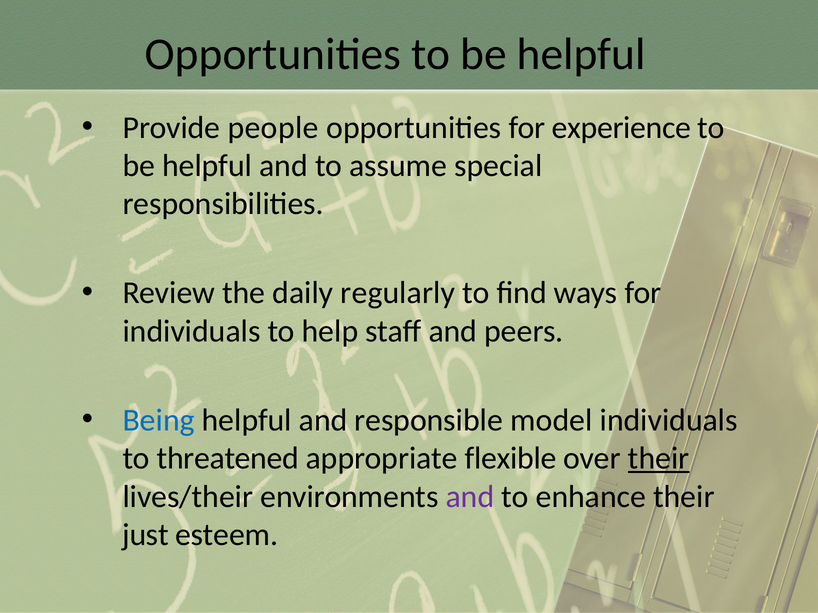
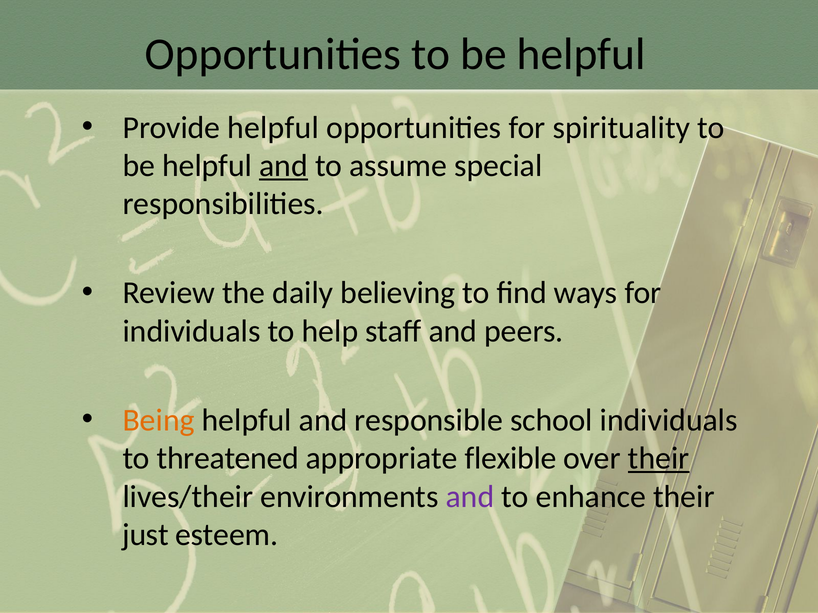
Provide people: people -> helpful
experience: experience -> spirituality
and at (284, 166) underline: none -> present
regularly: regularly -> believing
Being colour: blue -> orange
model: model -> school
